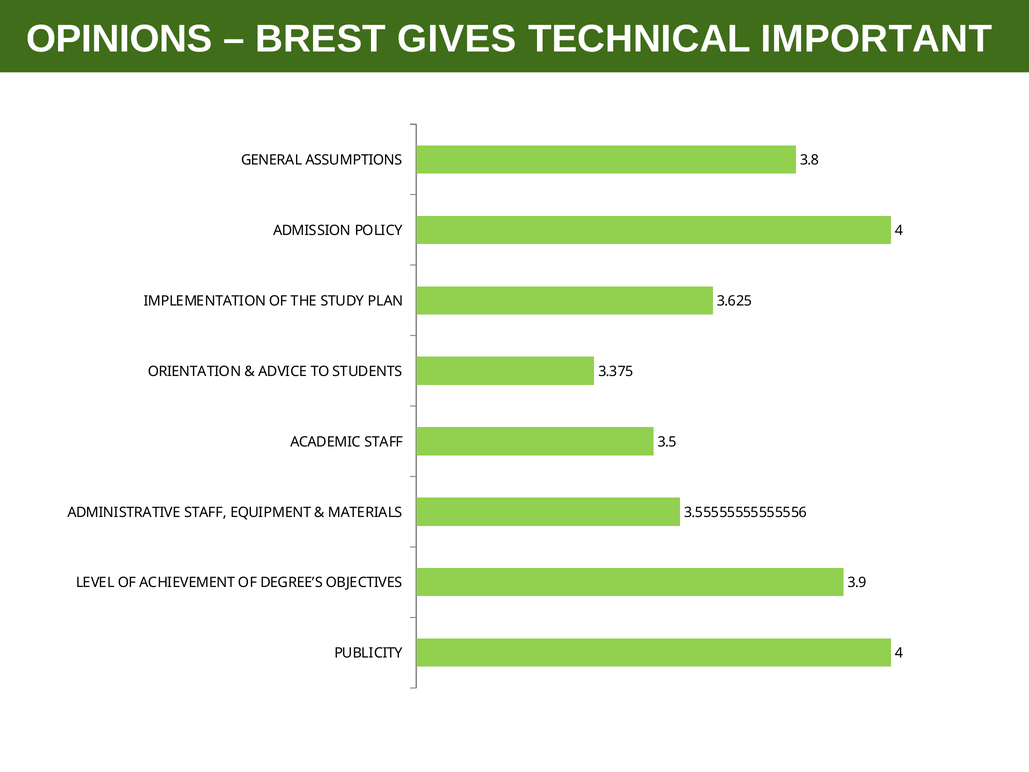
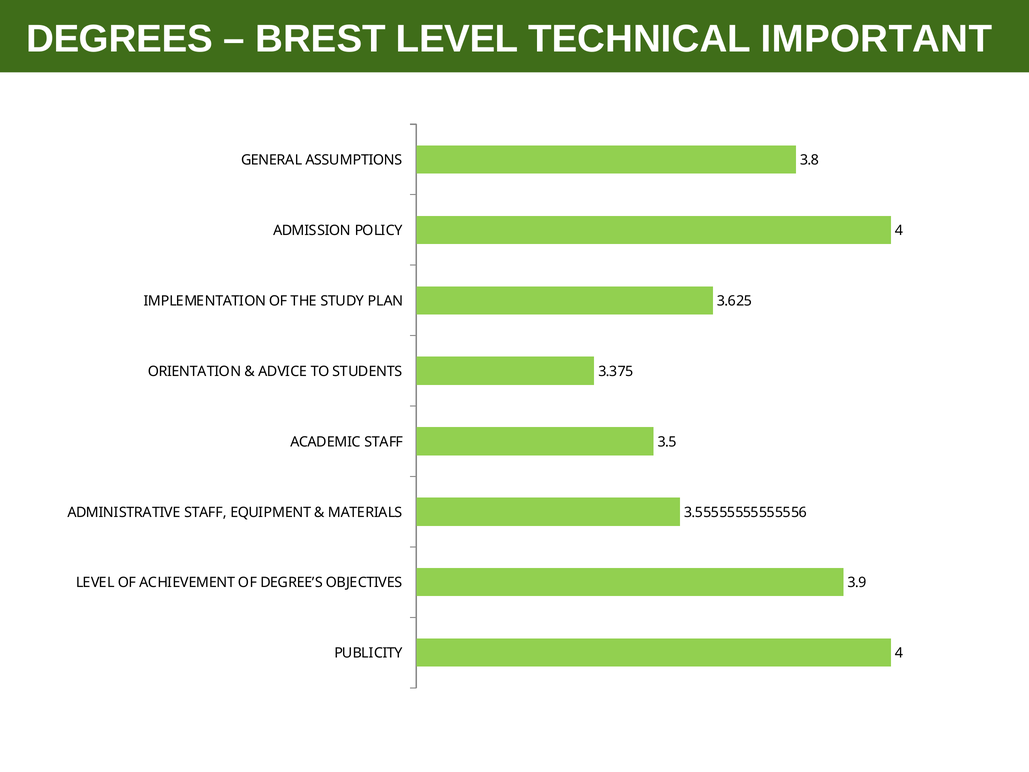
OPINIONS: OPINIONS -> DEGREES
BREST GIVES: GIVES -> LEVEL
